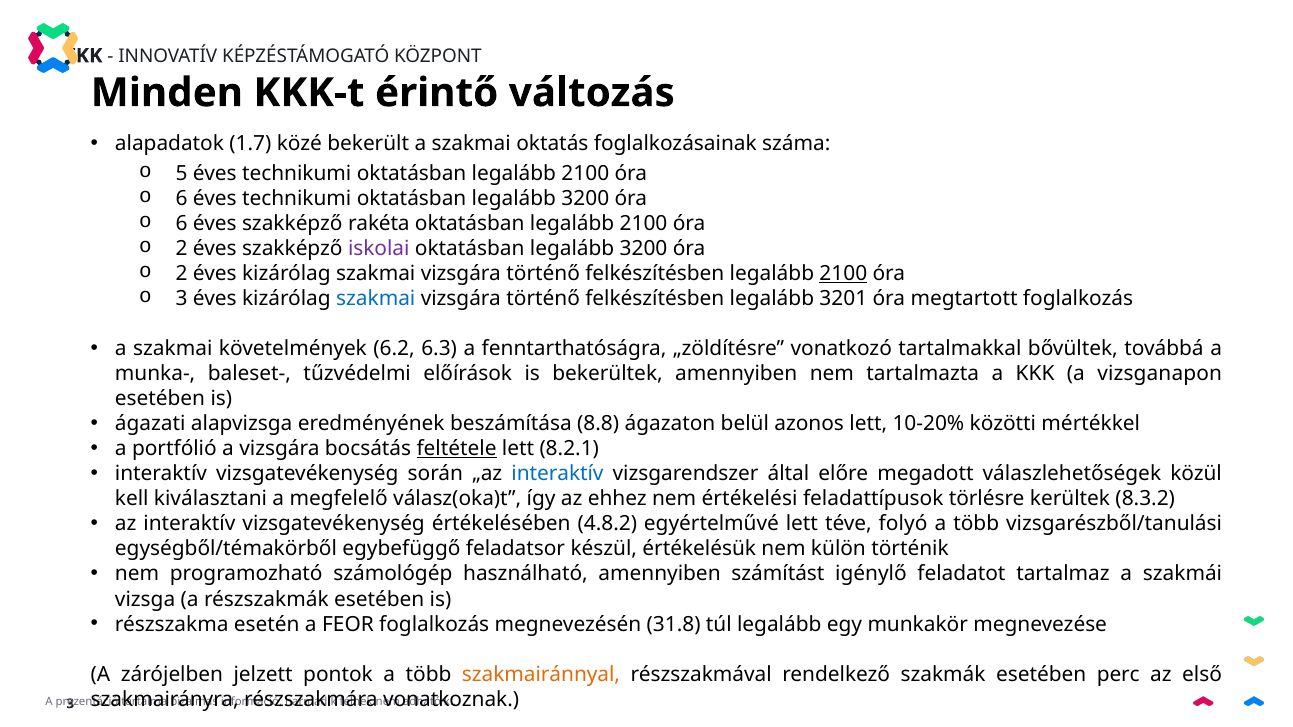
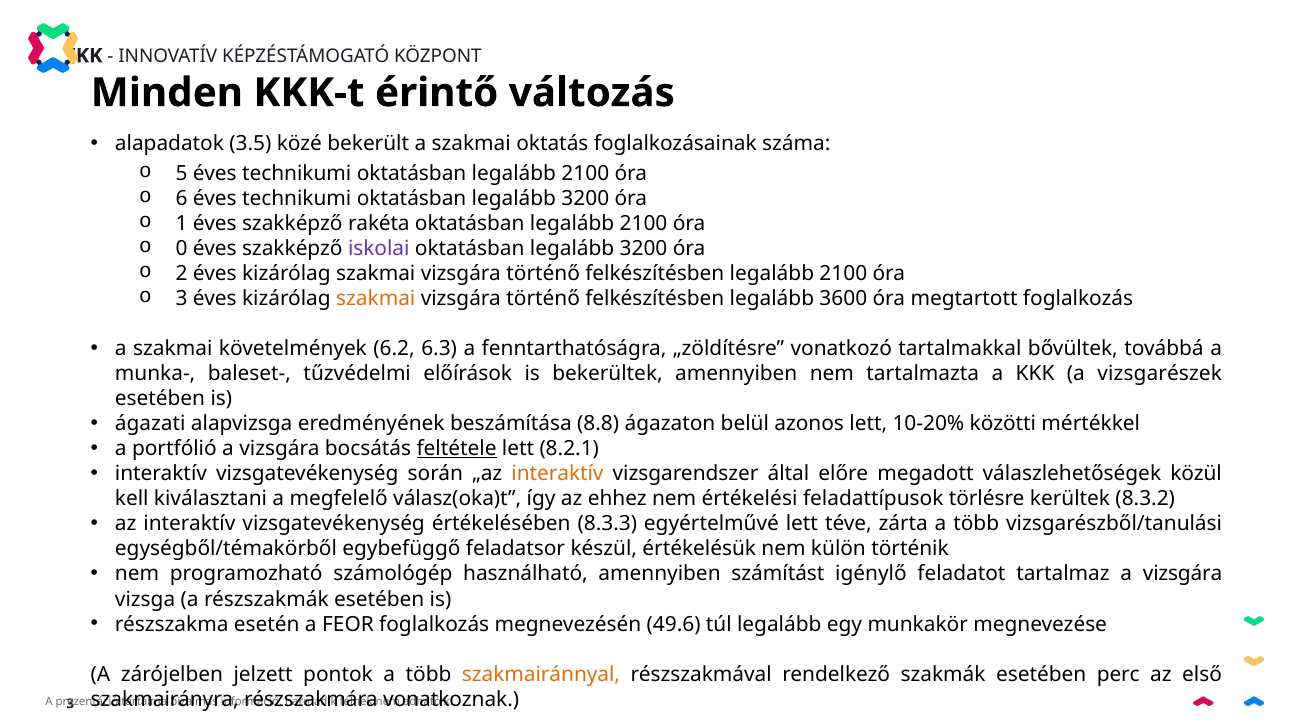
1.7: 1.7 -> 3.5
6 at (182, 223): 6 -> 1
2 at (182, 248): 2 -> 0
2100 at (843, 274) underline: present -> none
szakmai at (376, 299) colour: blue -> orange
3201: 3201 -> 3600
vizsganapon: vizsganapon -> vizsgarészek
interaktív at (558, 474) colour: blue -> orange
4.8.2: 4.8.2 -> 8.3.3
folyó: folyó -> zárta
tartalmaz a szakmái: szakmái -> vizsgára
31.8: 31.8 -> 49.6
